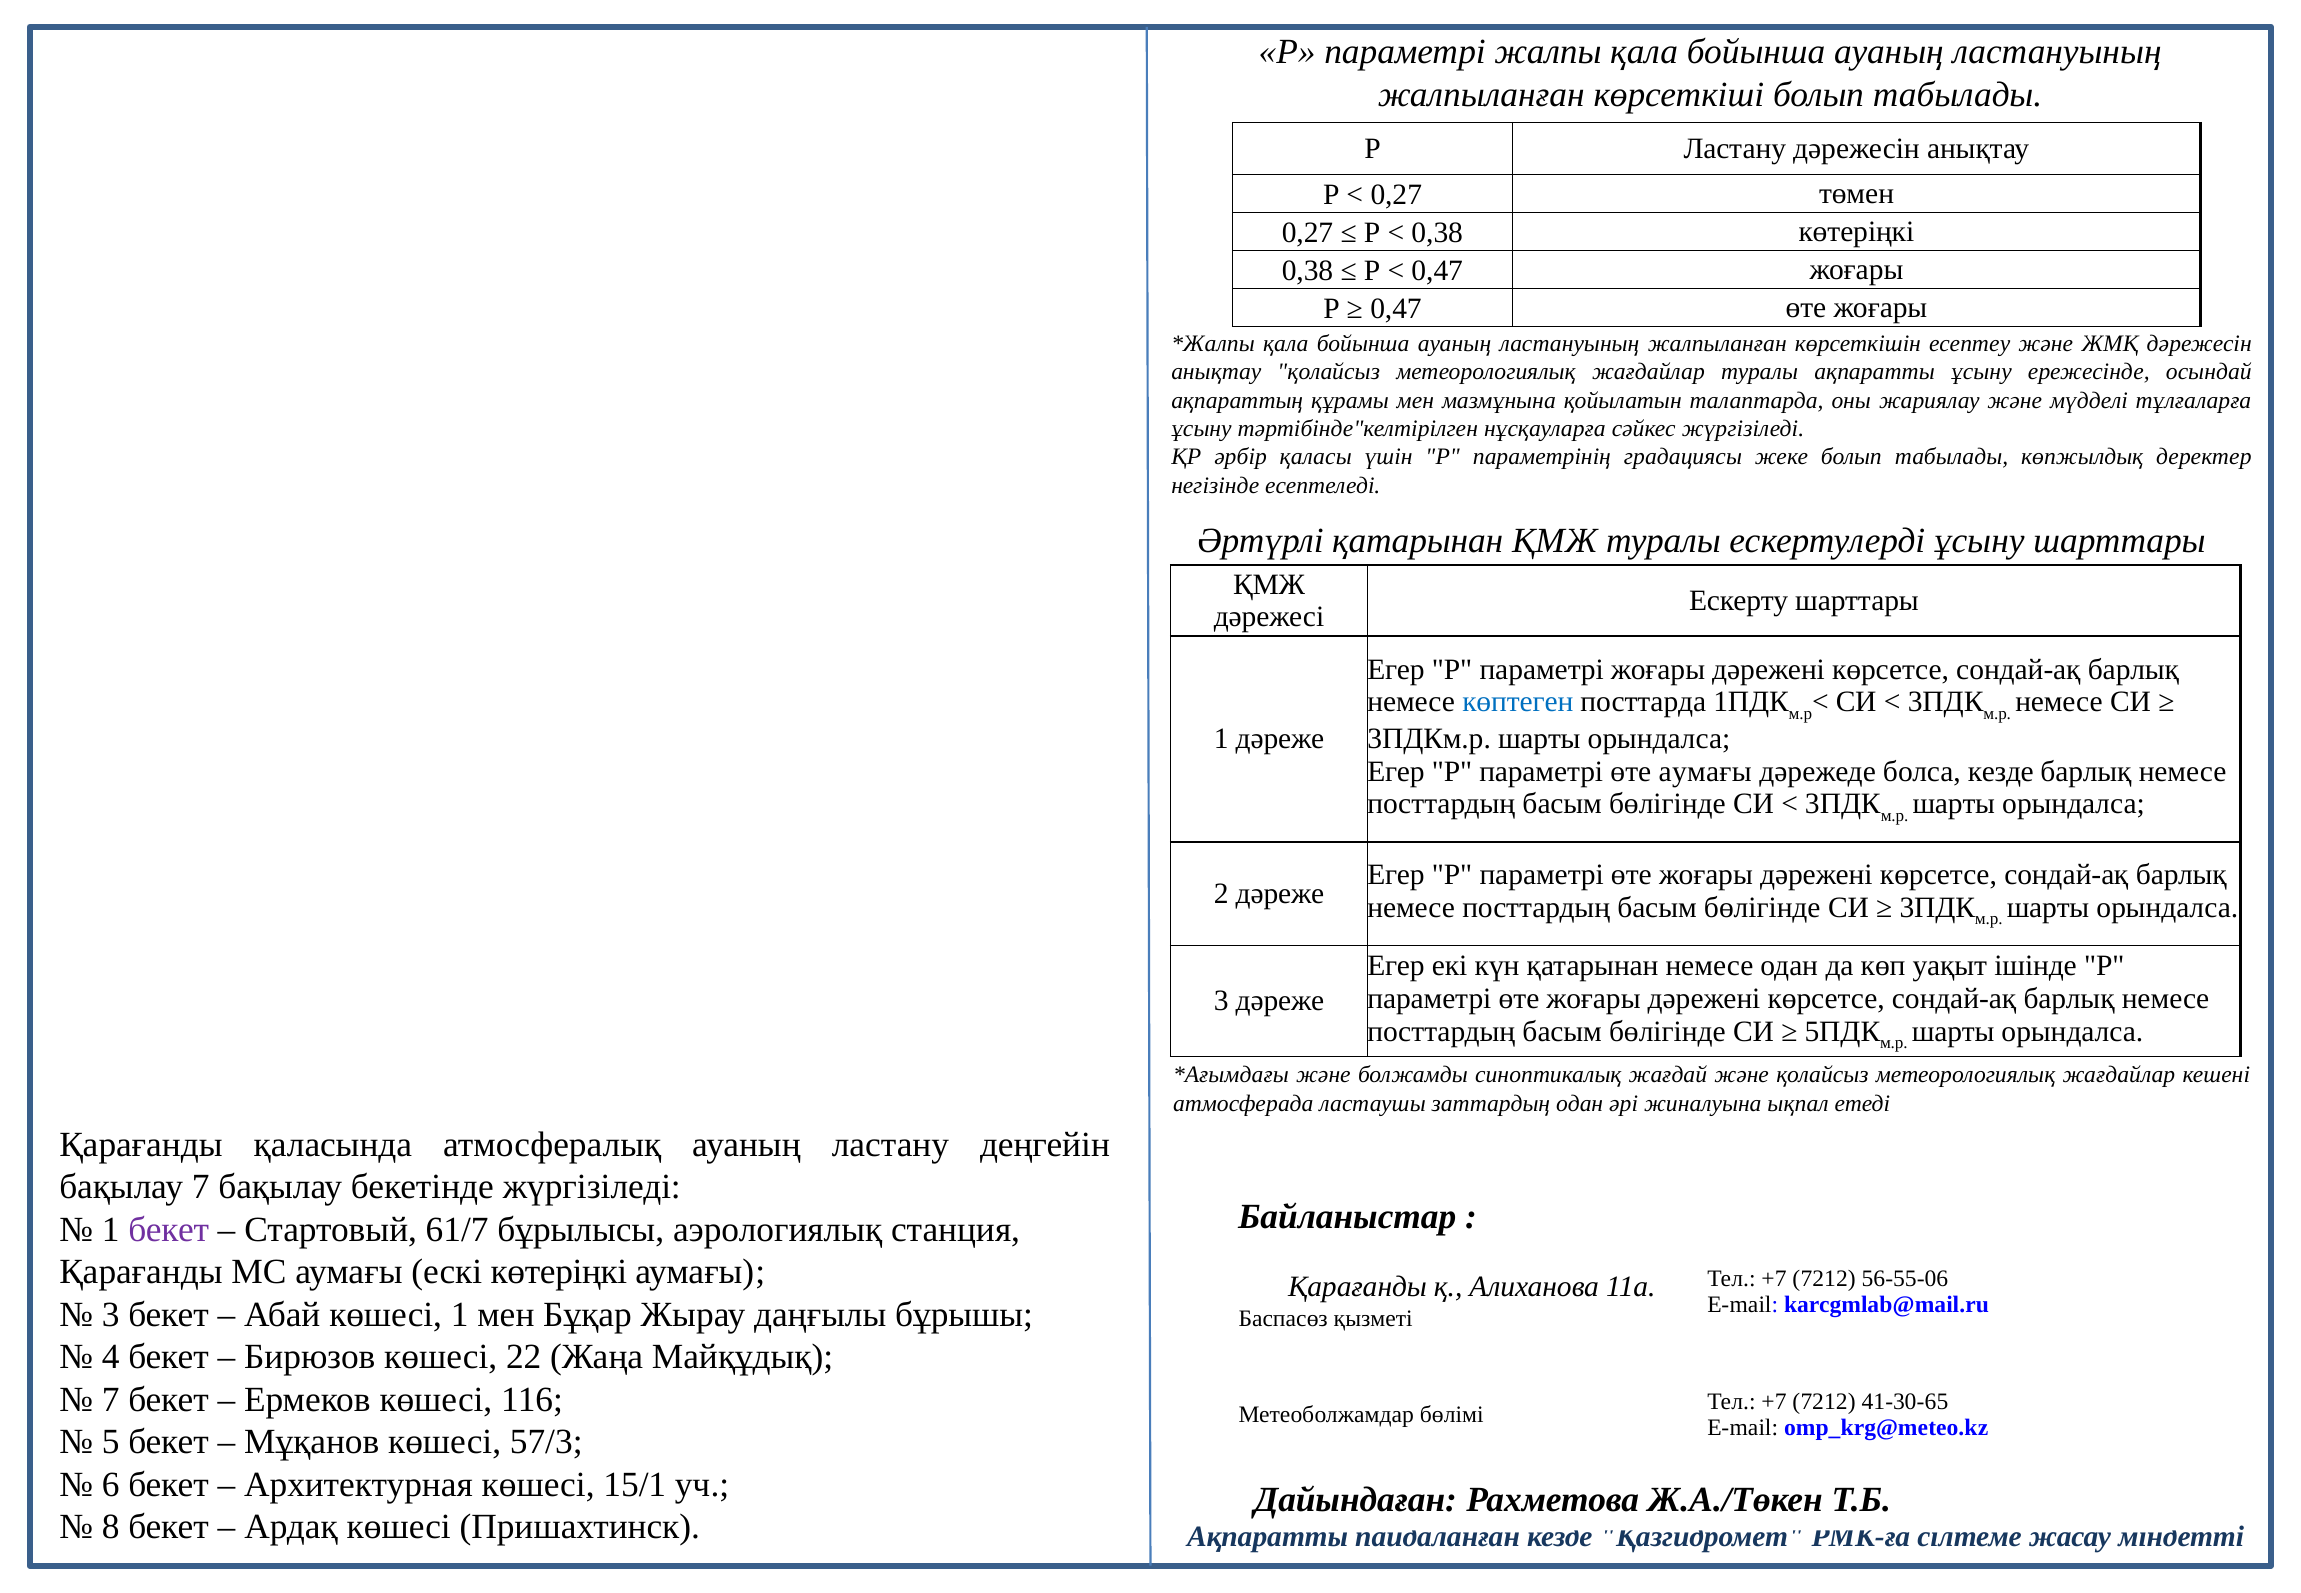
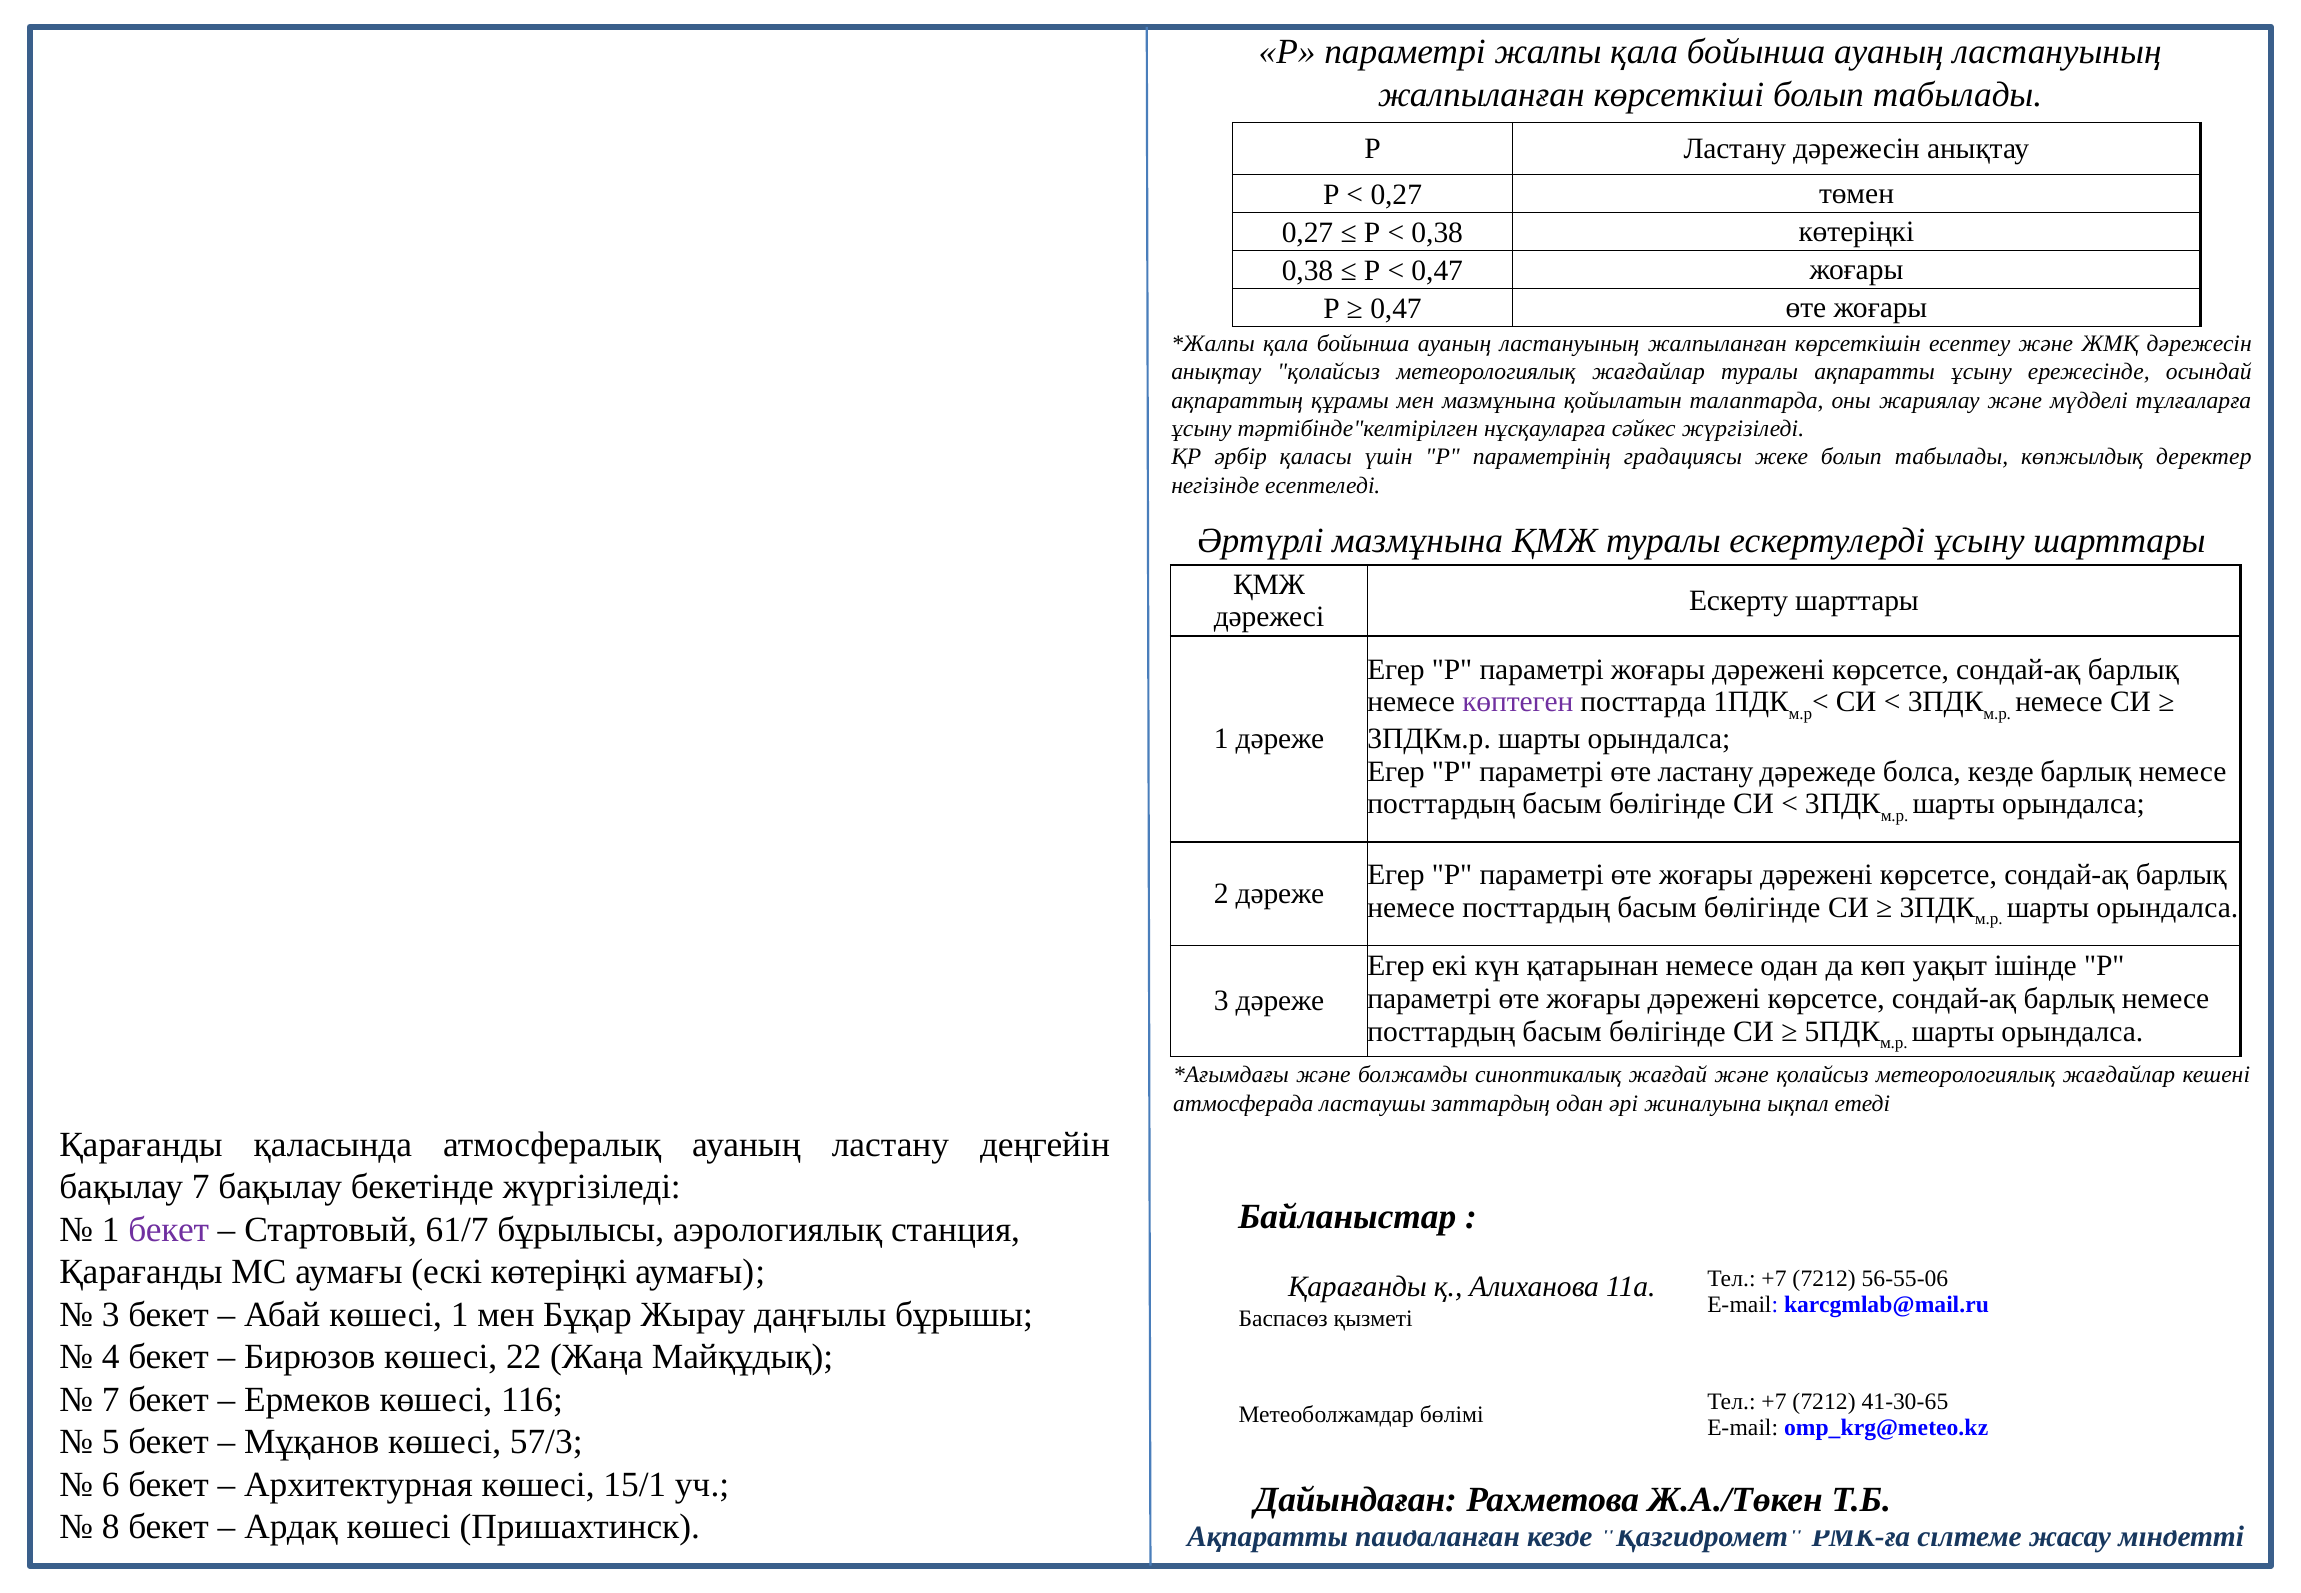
Әртүрлі қатарынан: қатарынан -> мазмұнына
көптеген colour: blue -> purple
өте аумағы: аумағы -> ластану
